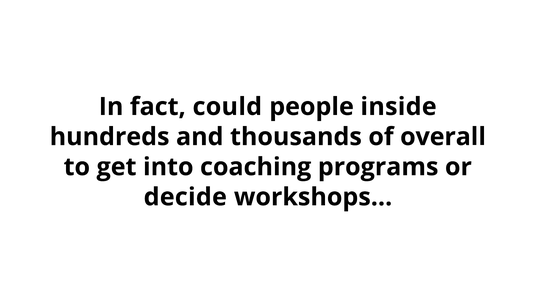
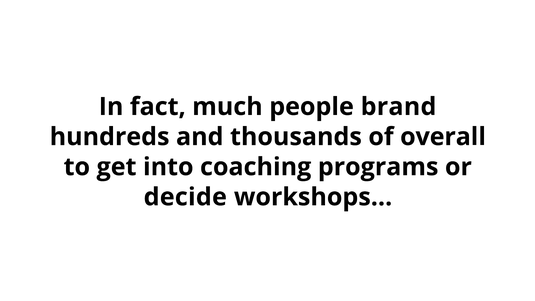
could: could -> much
inside: inside -> brand
